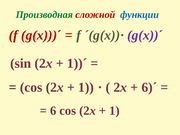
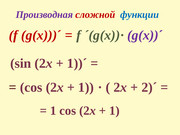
Производная colour: green -> purple
6)ˊ: 6)ˊ -> 2)ˊ
6 at (53, 111): 6 -> 1
